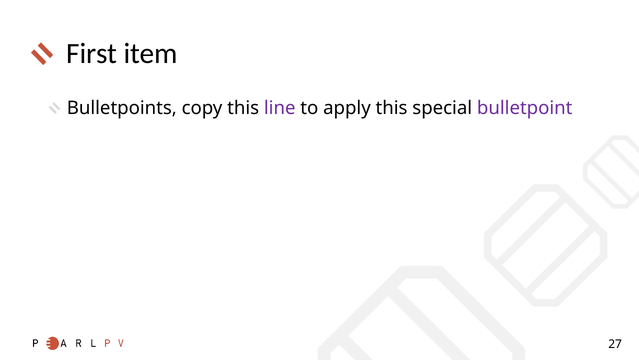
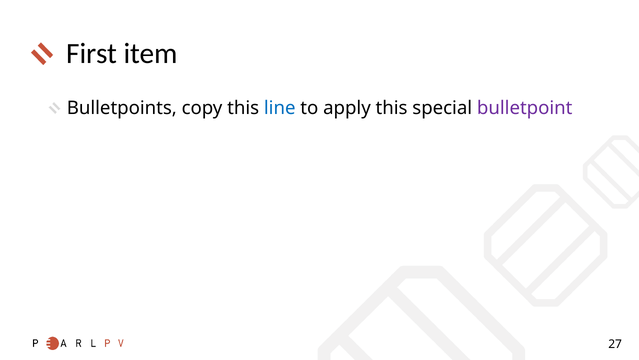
line colour: purple -> blue
